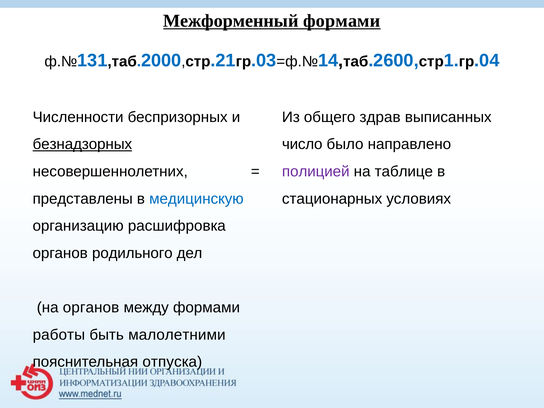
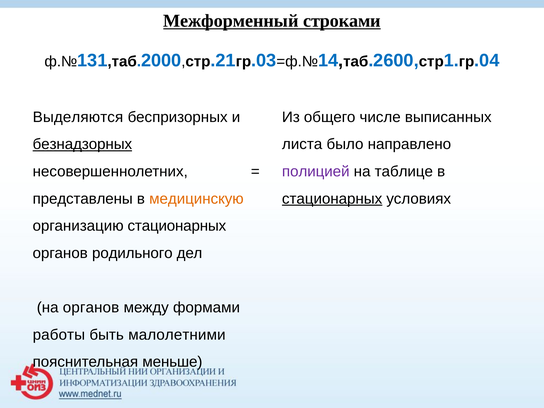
Межформенный формами: формами -> строками
Численности: Численности -> Выделяются
здрав: здрав -> числе
число: число -> листа
медицинскую colour: blue -> orange
стационарных at (332, 199) underline: none -> present
организацию расшифровка: расшифровка -> стационарных
отпуска: отпуска -> меньше
